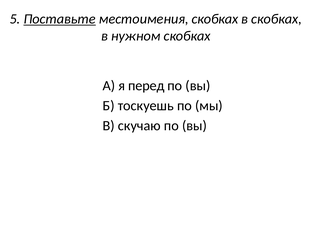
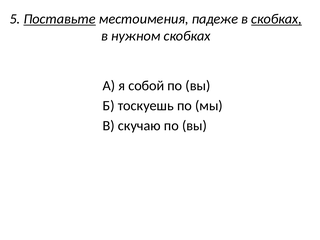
местоимения скобках: скобках -> падеже
скобках at (277, 19) underline: none -> present
перед: перед -> собой
